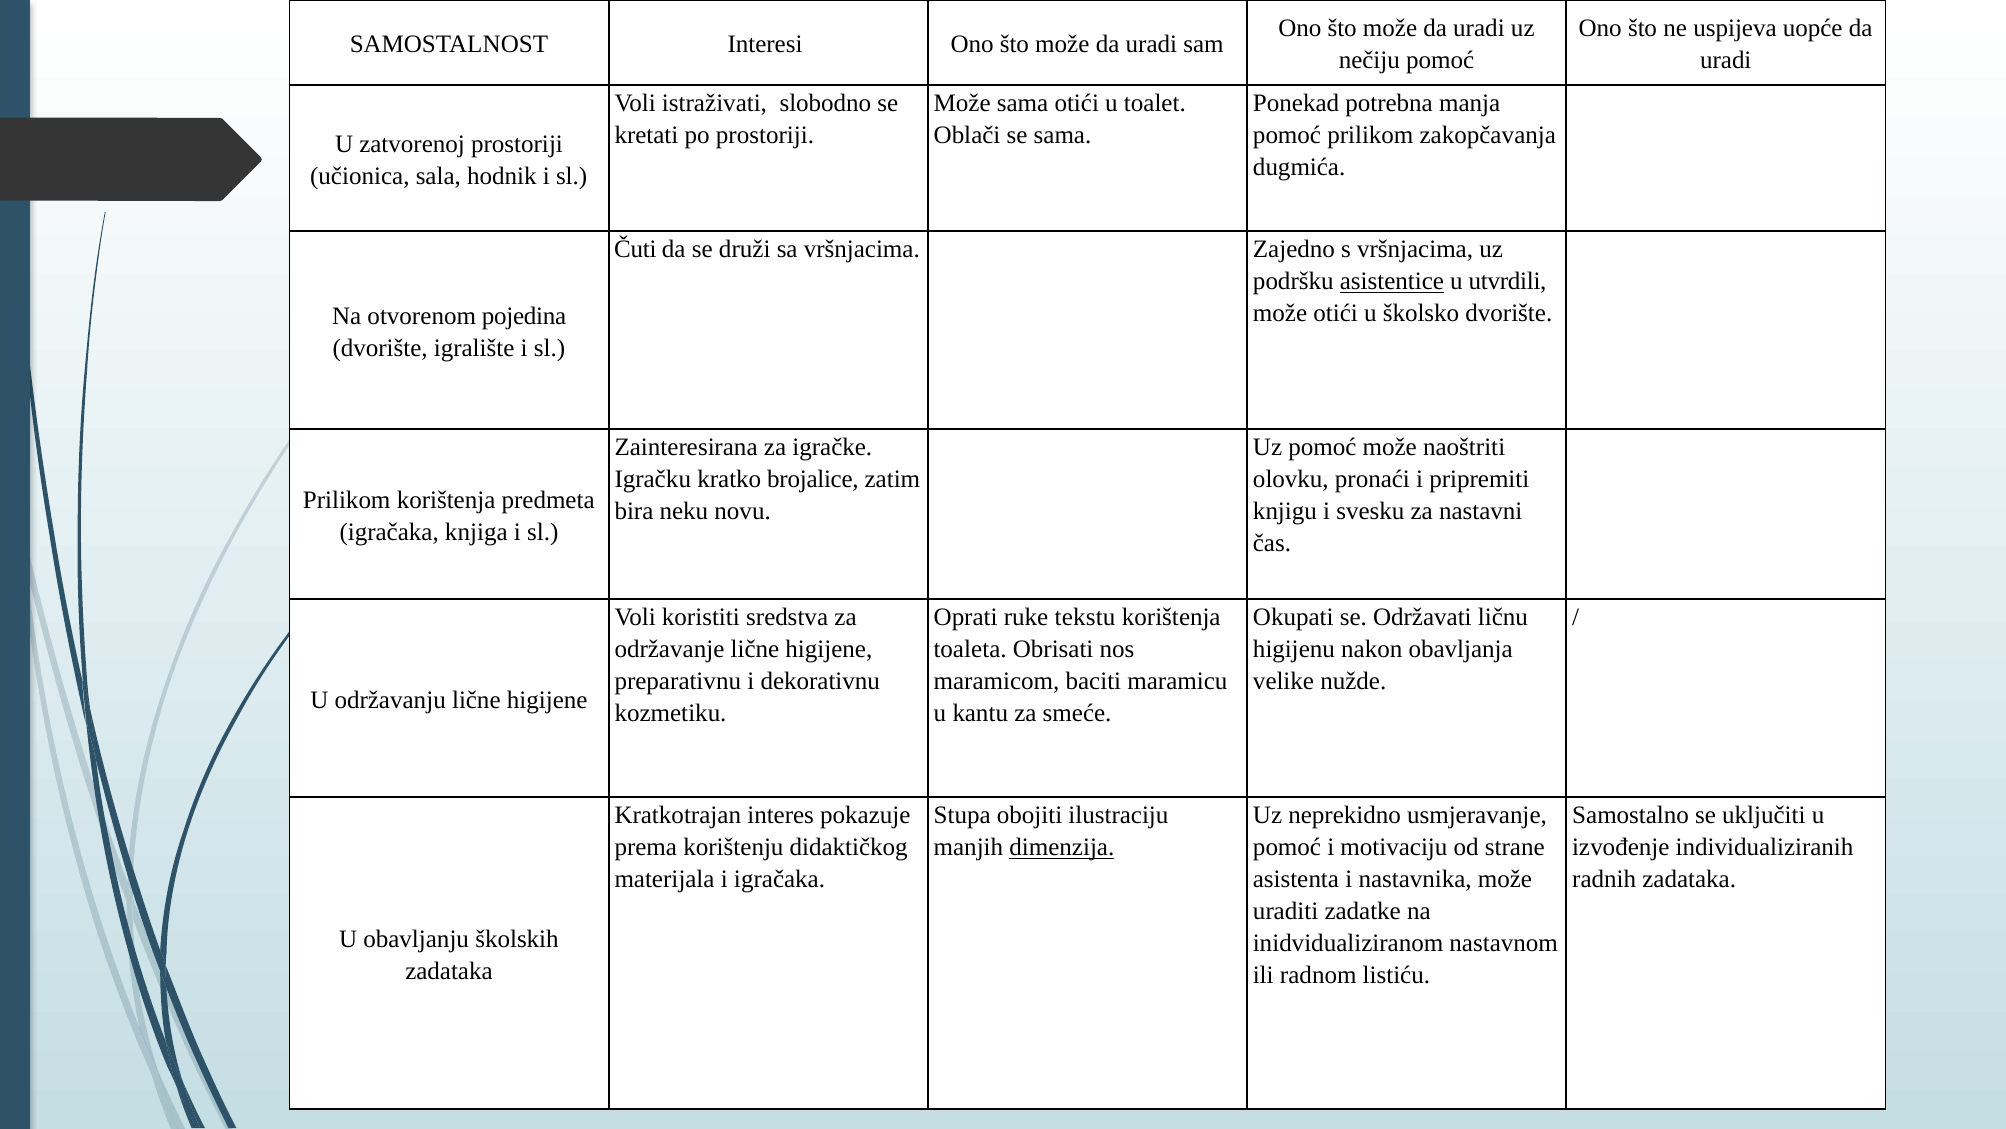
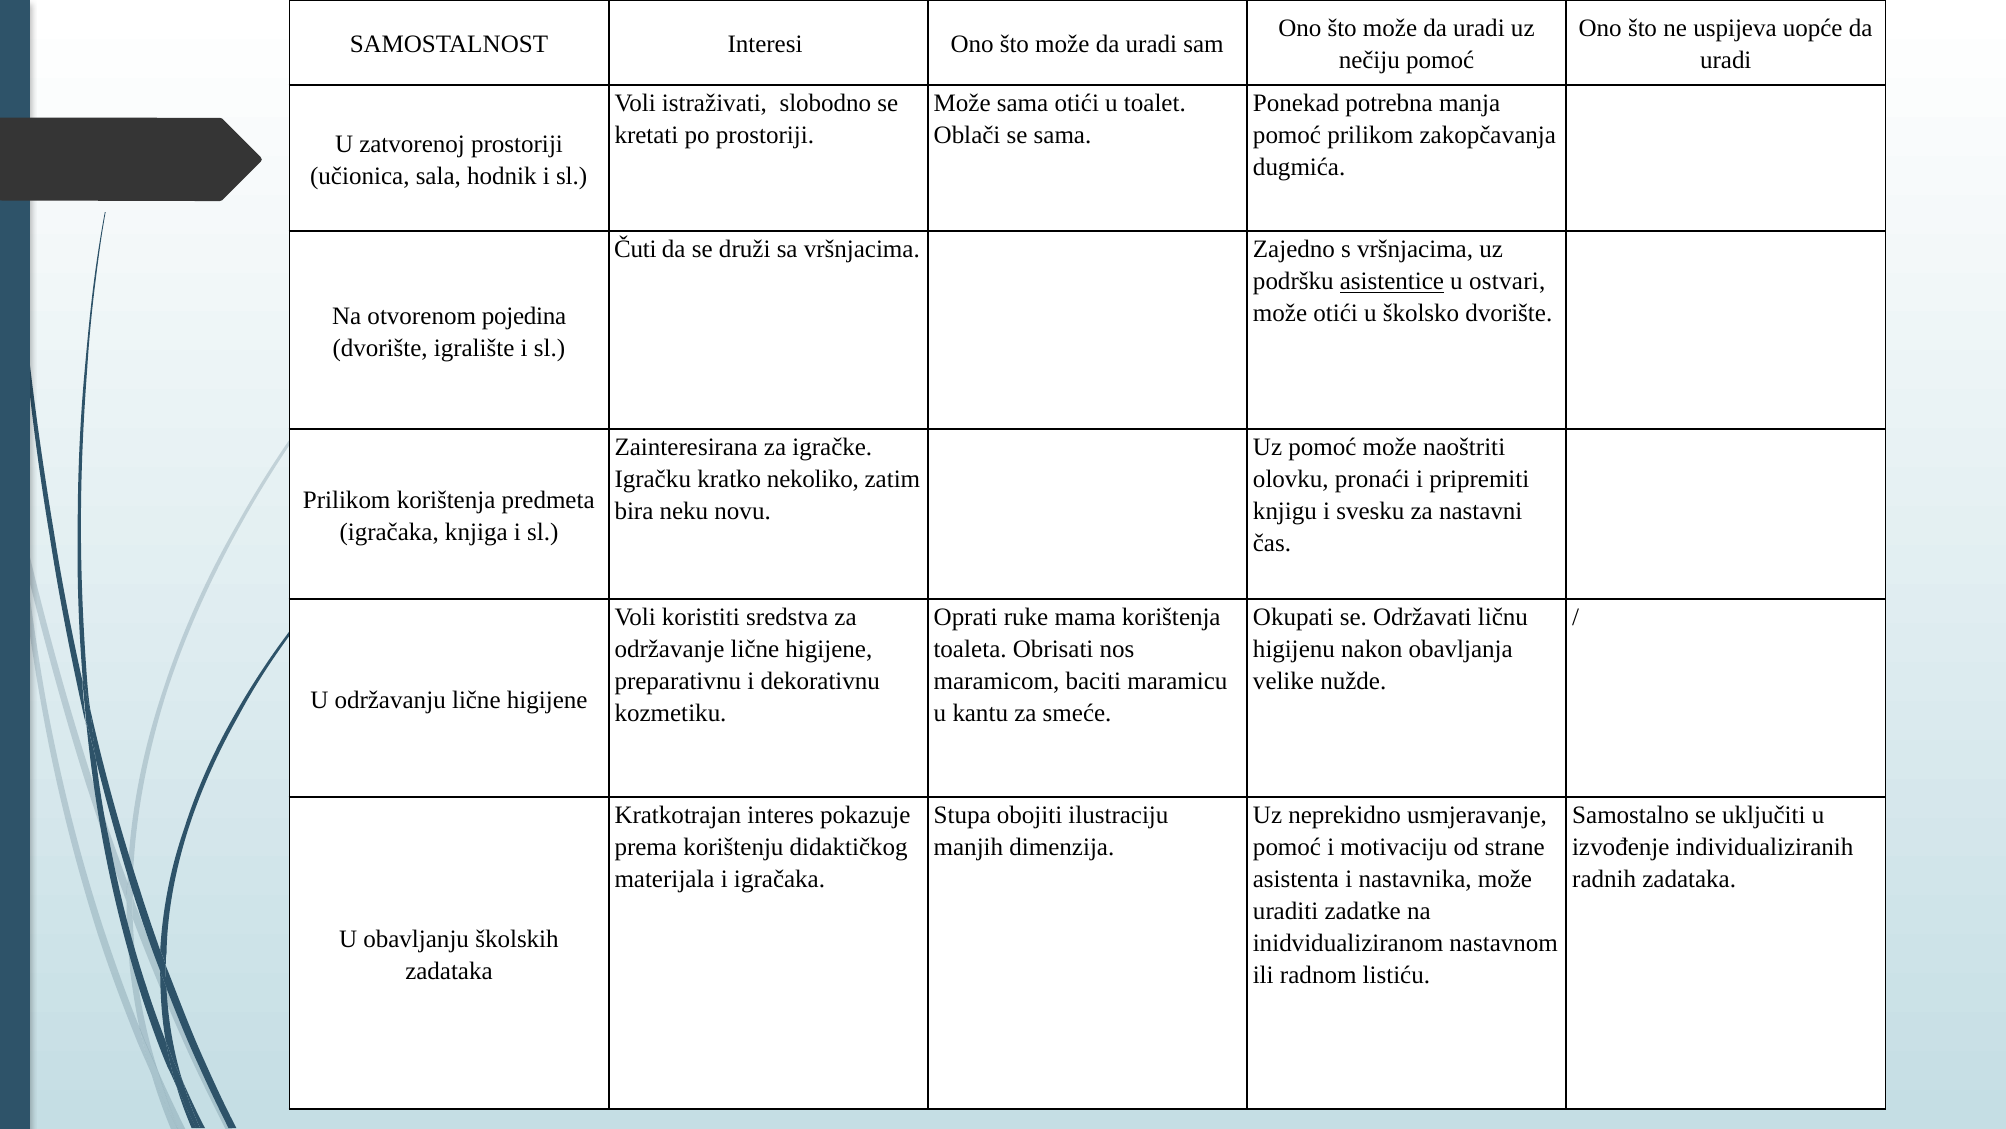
utvrdili: utvrdili -> ostvari
brojalice: brojalice -> nekoliko
tekstu: tekstu -> mama
dimenzija underline: present -> none
